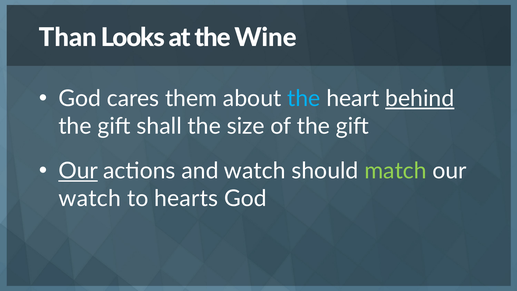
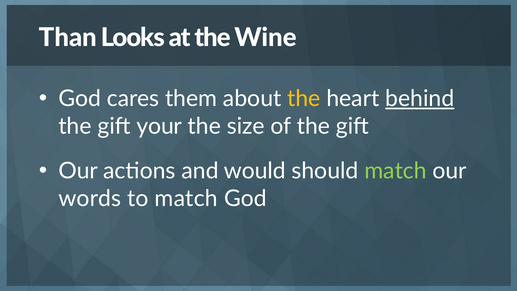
the at (304, 99) colour: light blue -> yellow
shall: shall -> your
Our at (78, 171) underline: present -> none
and watch: watch -> would
watch at (90, 199): watch -> words
to hearts: hearts -> match
